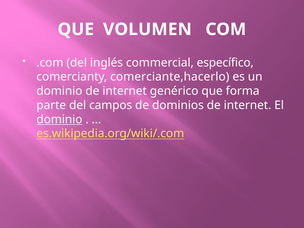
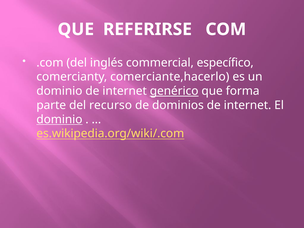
VOLUMEN: VOLUMEN -> REFERIRSE
genérico underline: none -> present
campos: campos -> recurso
